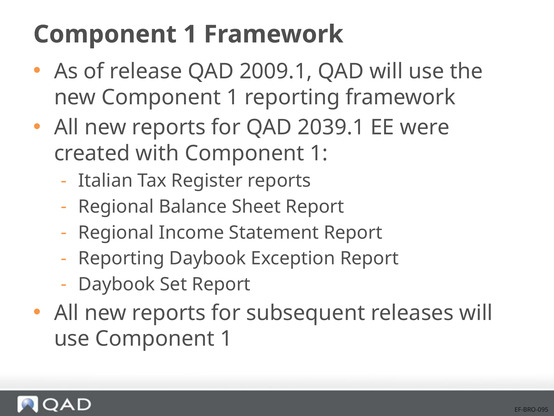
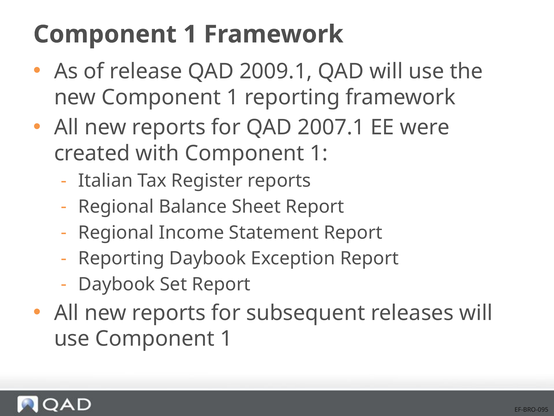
2039.1: 2039.1 -> 2007.1
